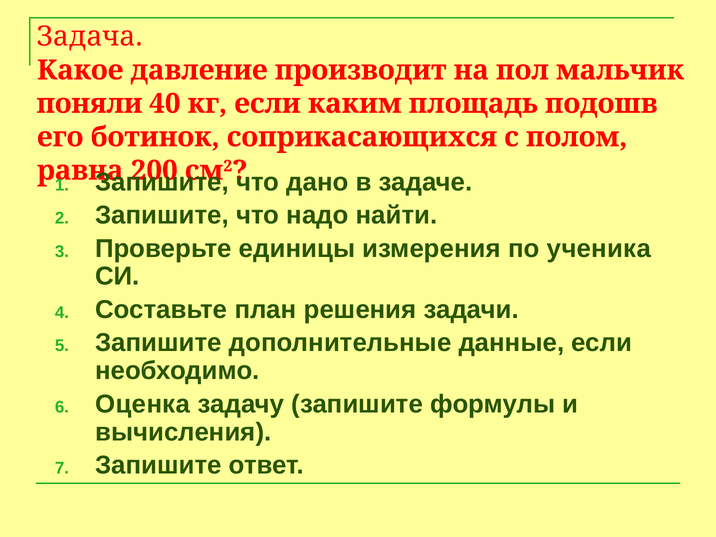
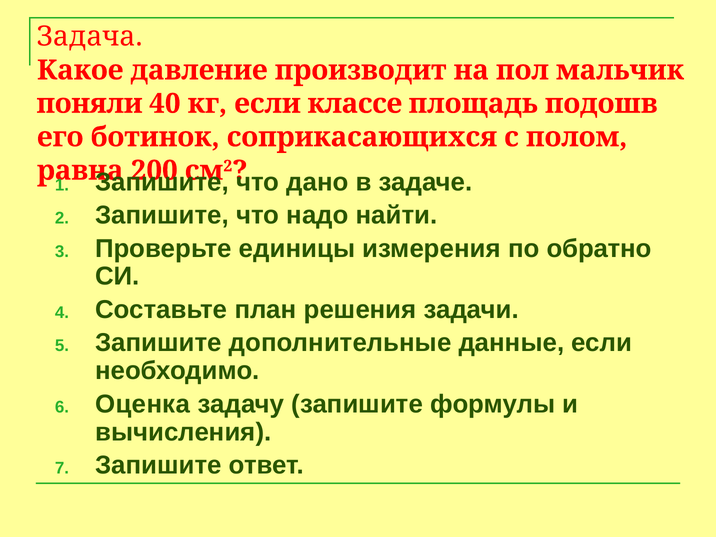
каким: каким -> классе
ученика: ученика -> обратно
